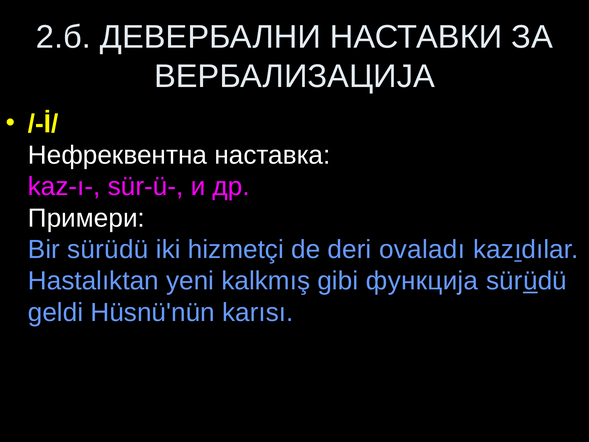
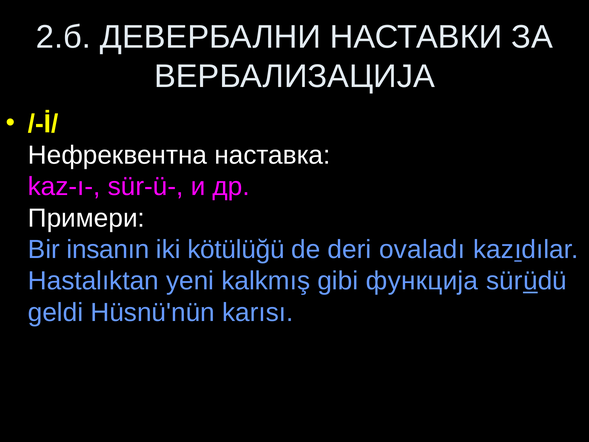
Bir sürüdü: sürüdü -> insanın
hizmetçi: hizmetçi -> kötülüğü
